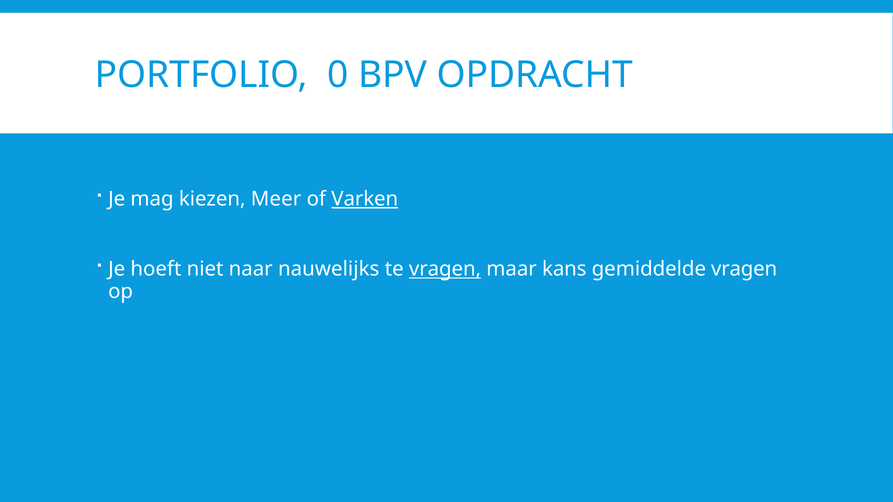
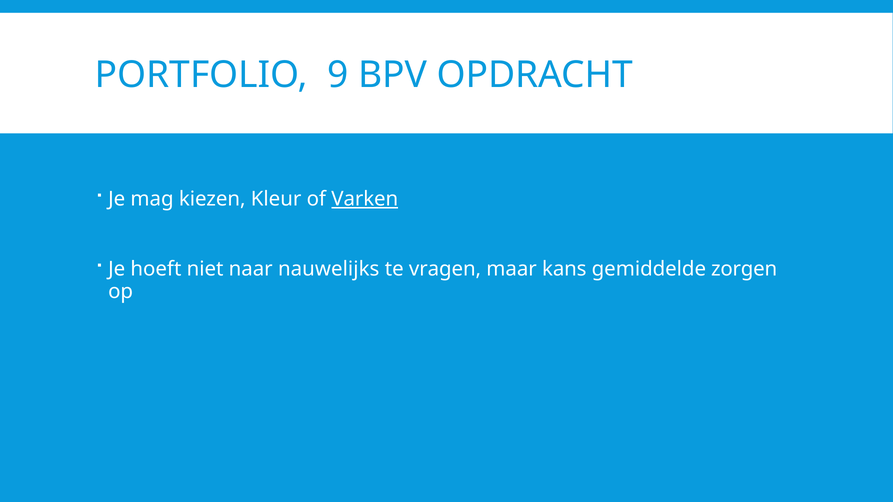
0: 0 -> 9
Meer: Meer -> Kleur
vragen at (445, 269) underline: present -> none
gemiddelde vragen: vragen -> zorgen
